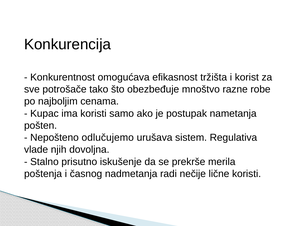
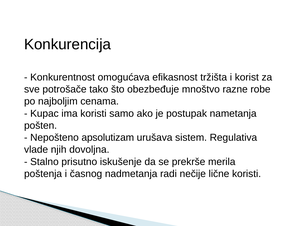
odlučujemo: odlučujemo -> apsolutizam
